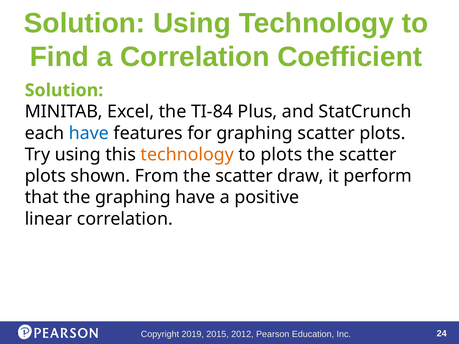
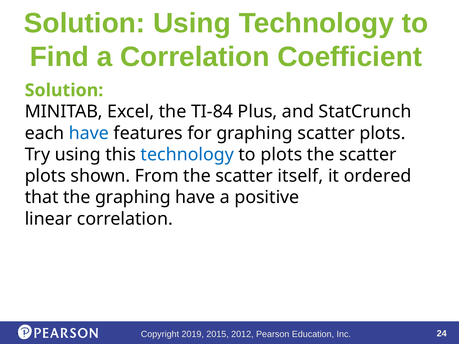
technology at (187, 155) colour: orange -> blue
draw: draw -> itself
perform: perform -> ordered
